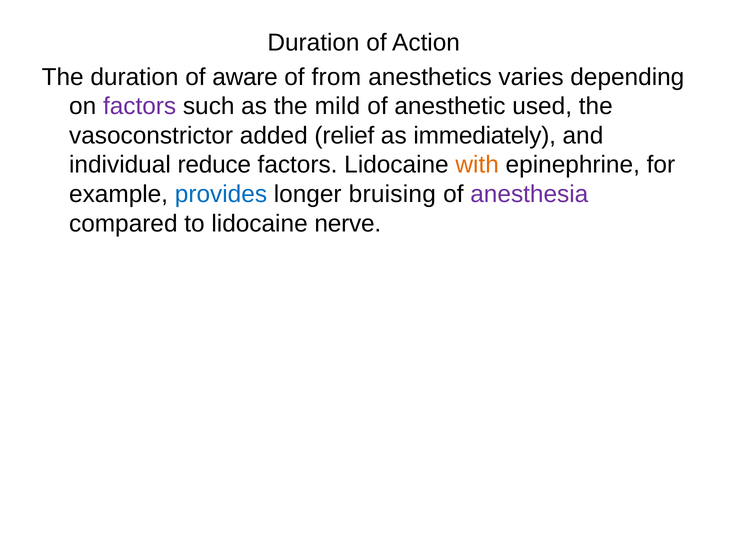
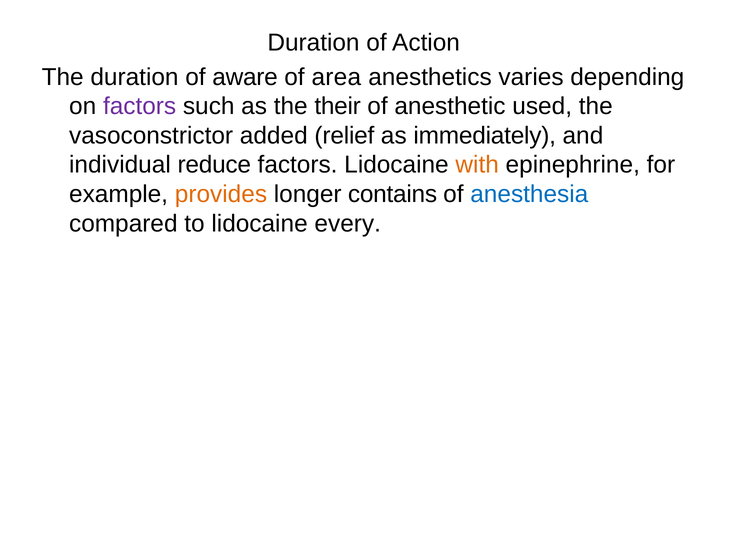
from: from -> area
mild: mild -> their
provides colour: blue -> orange
bruising: bruising -> contains
anesthesia colour: purple -> blue
nerve: nerve -> every
